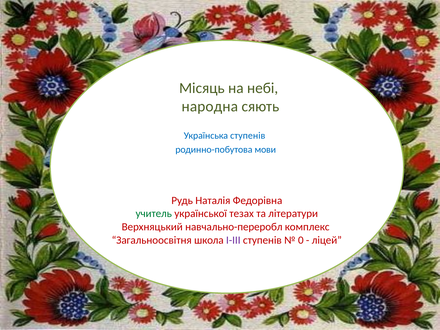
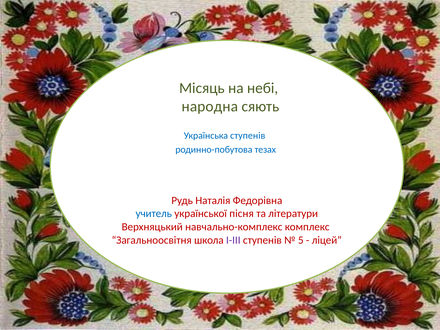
мови: мови -> тезах
учитель colour: green -> blue
тезах: тезах -> пісня
навчально-переробл: навчально-переробл -> навчально-комплекс
0: 0 -> 5
